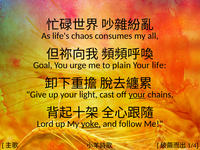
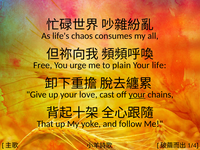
Goal: Goal -> Free
light: light -> love
Lord: Lord -> That
yoke underline: present -> none
